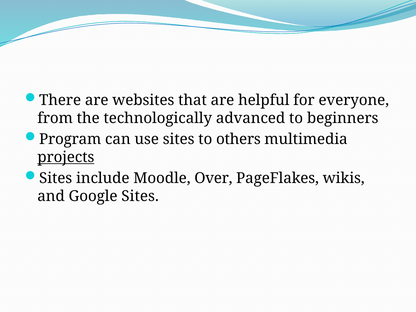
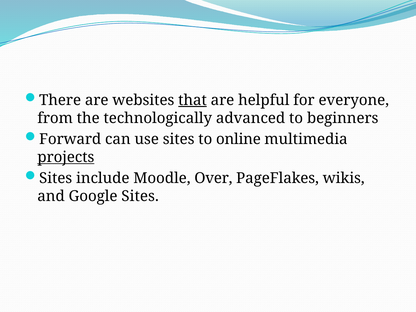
that underline: none -> present
Program: Program -> Forward
others: others -> online
